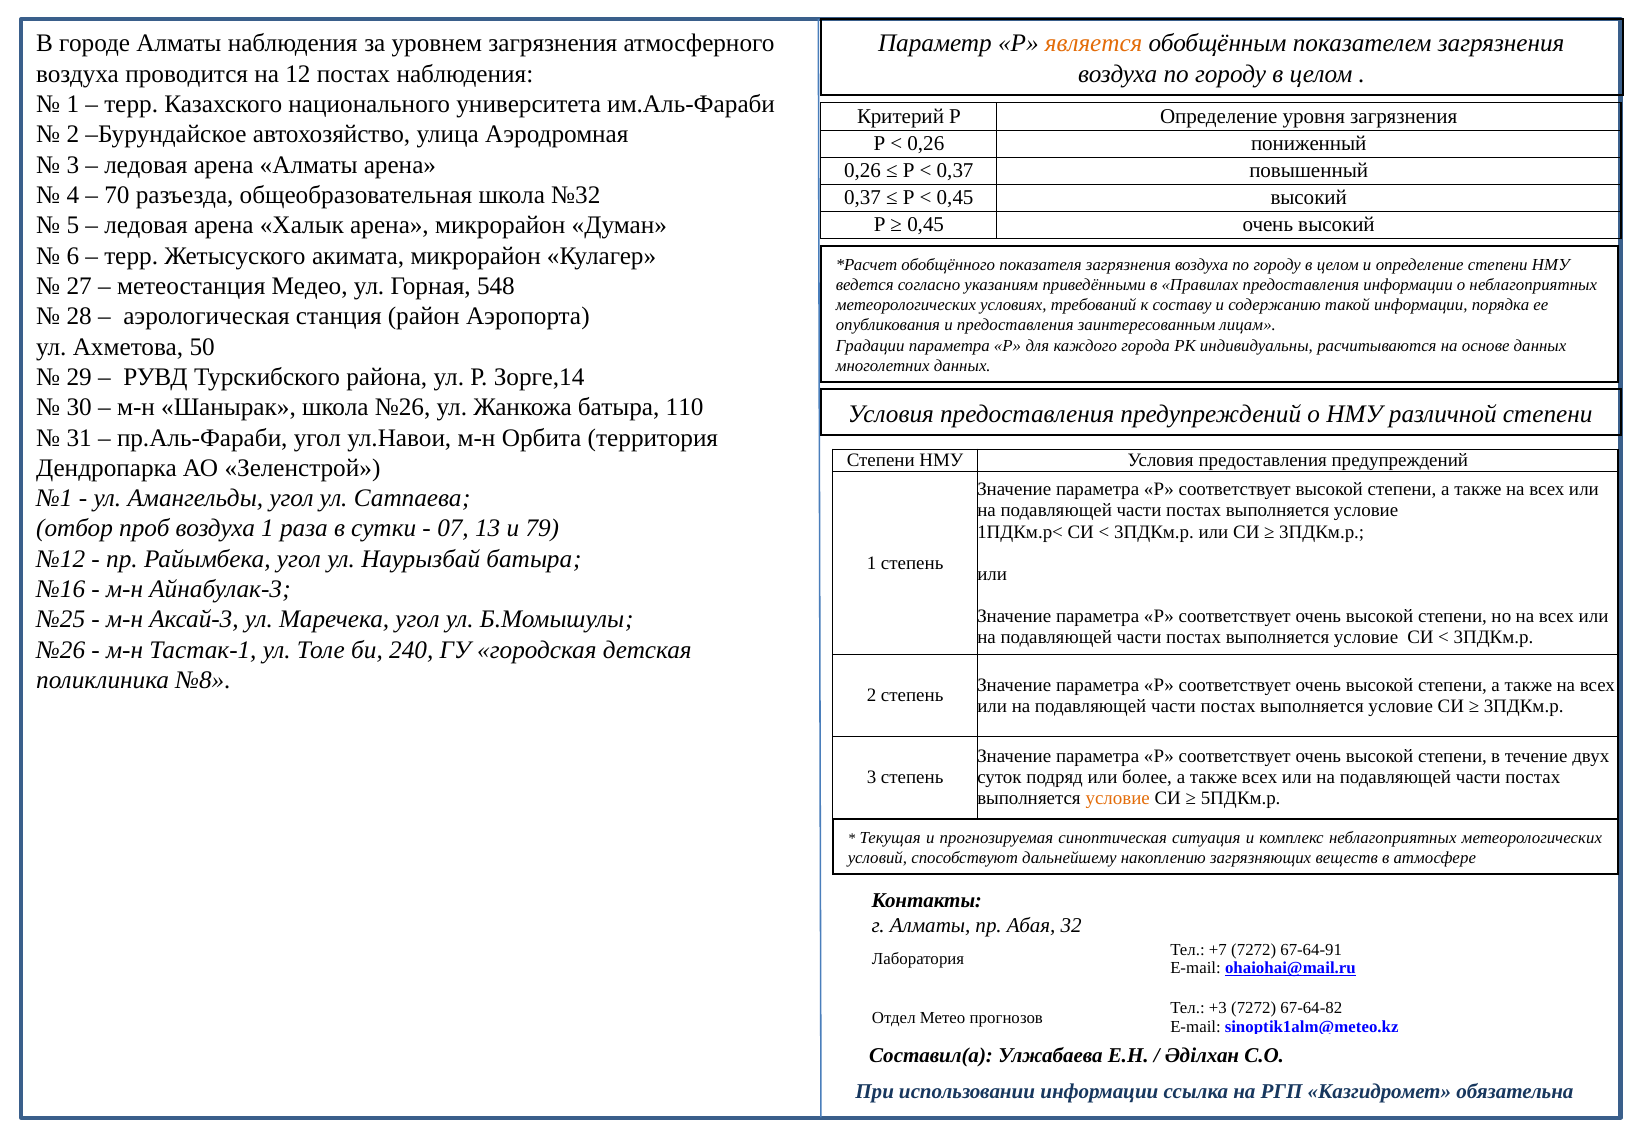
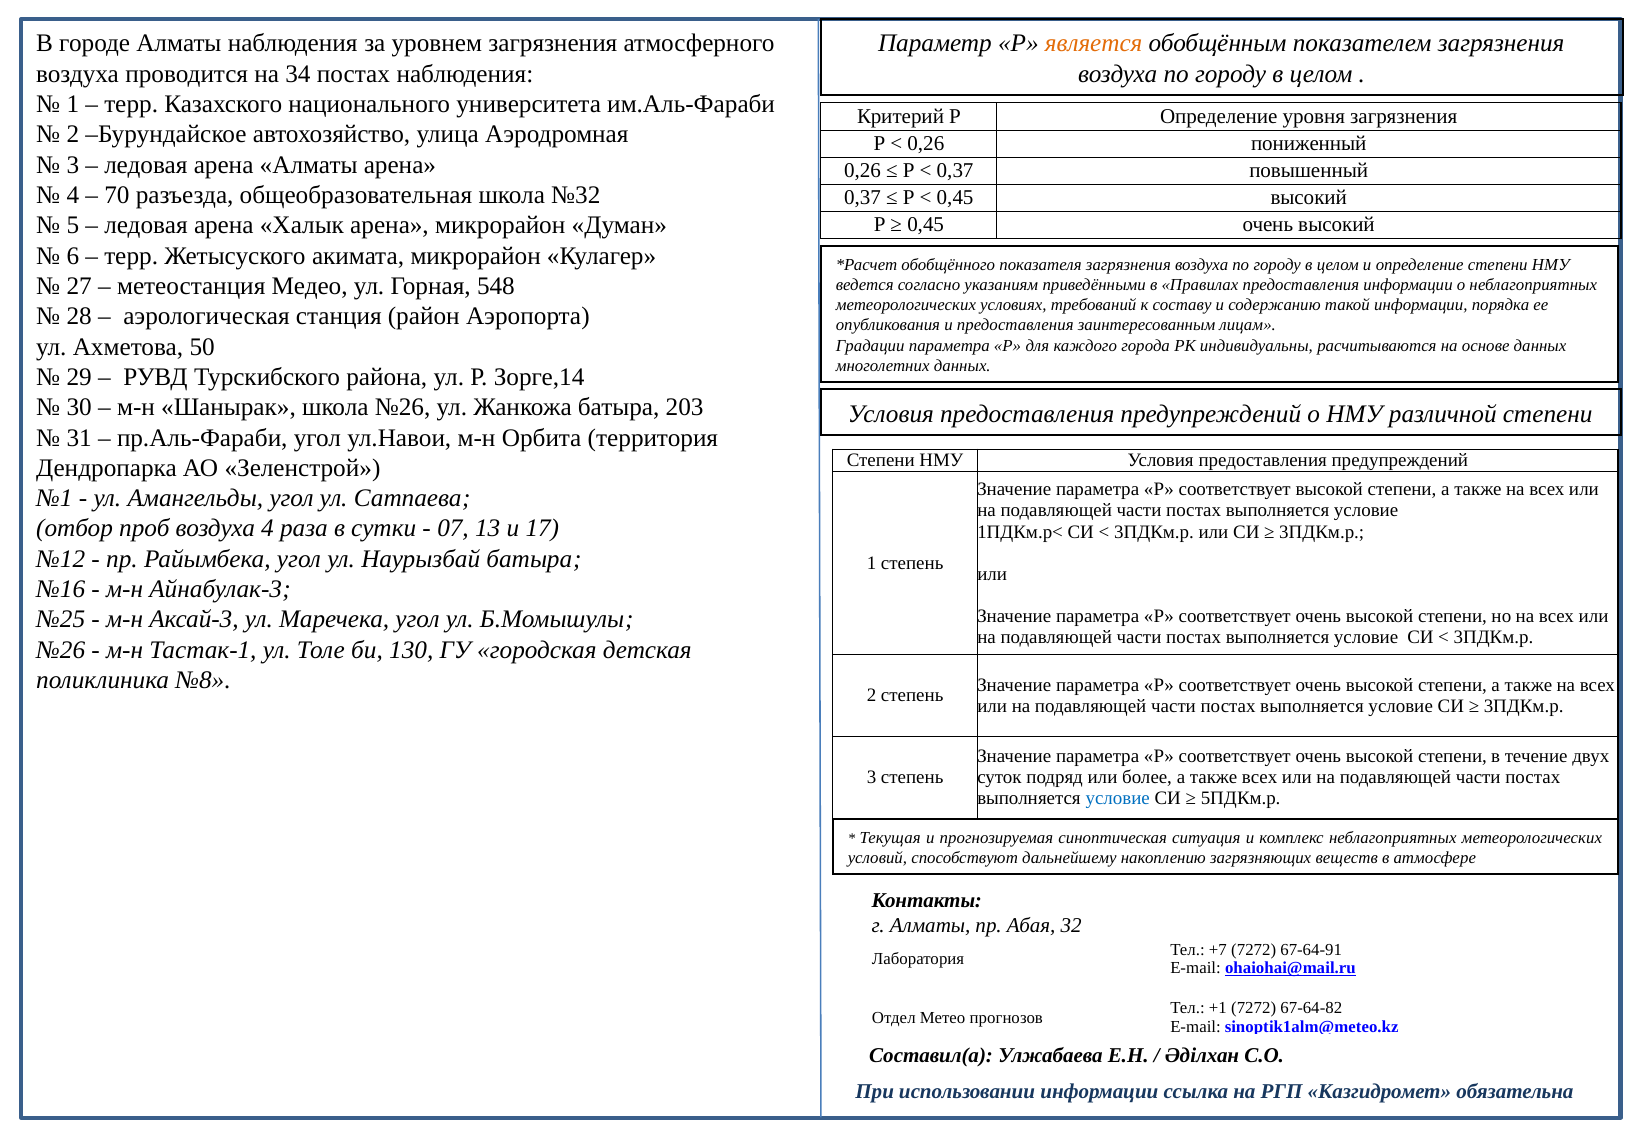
12: 12 -> 34
110: 110 -> 203
воздуха 1: 1 -> 4
79: 79 -> 17
240: 240 -> 130
условие at (1118, 799) colour: orange -> blue
+3: +3 -> +1
